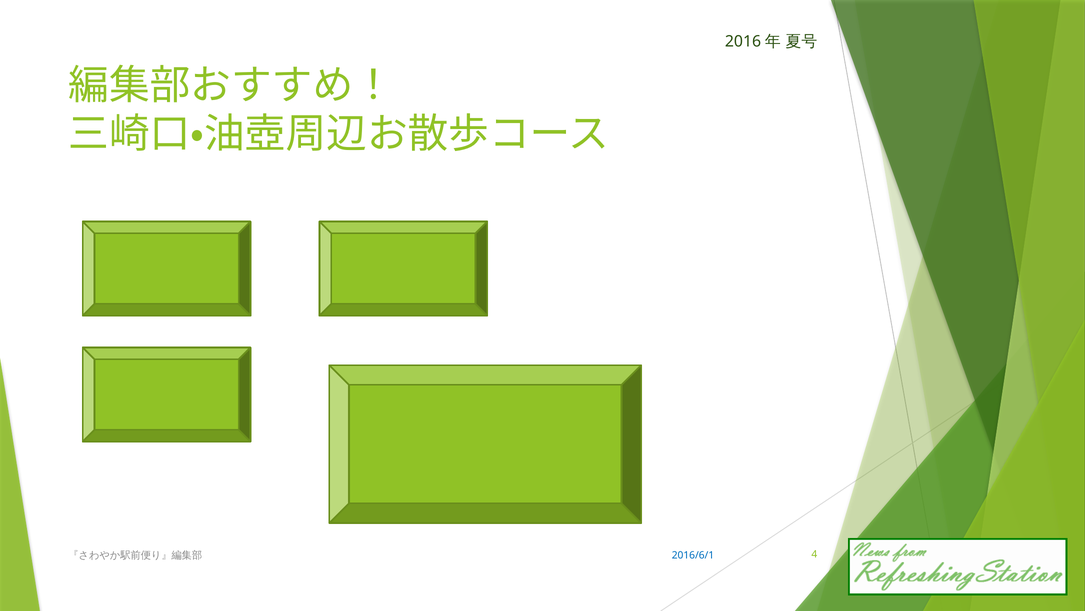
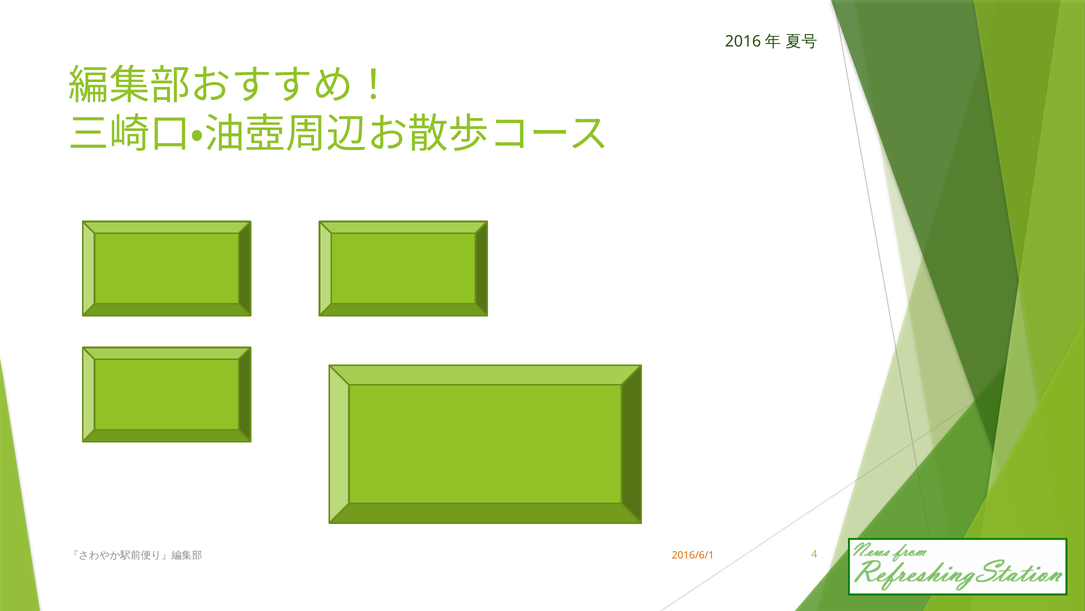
2016/6/1 colour: blue -> orange
